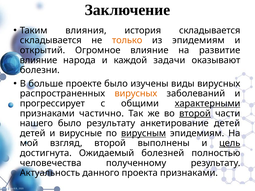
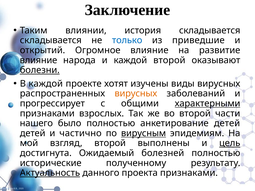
влияния: влияния -> влиянии
только colour: orange -> blue
из эпидемиям: эпидемиям -> приведшие
каждой задачи: задачи -> второй
болезни underline: none -> present
В больше: больше -> каждой
проекте было: было -> хотят
частично: частично -> взрослых
второй at (195, 114) underline: present -> none
было результату: результату -> полностью
вирусные: вирусные -> частично
человечества: человечества -> исторические
Актуальность underline: none -> present
